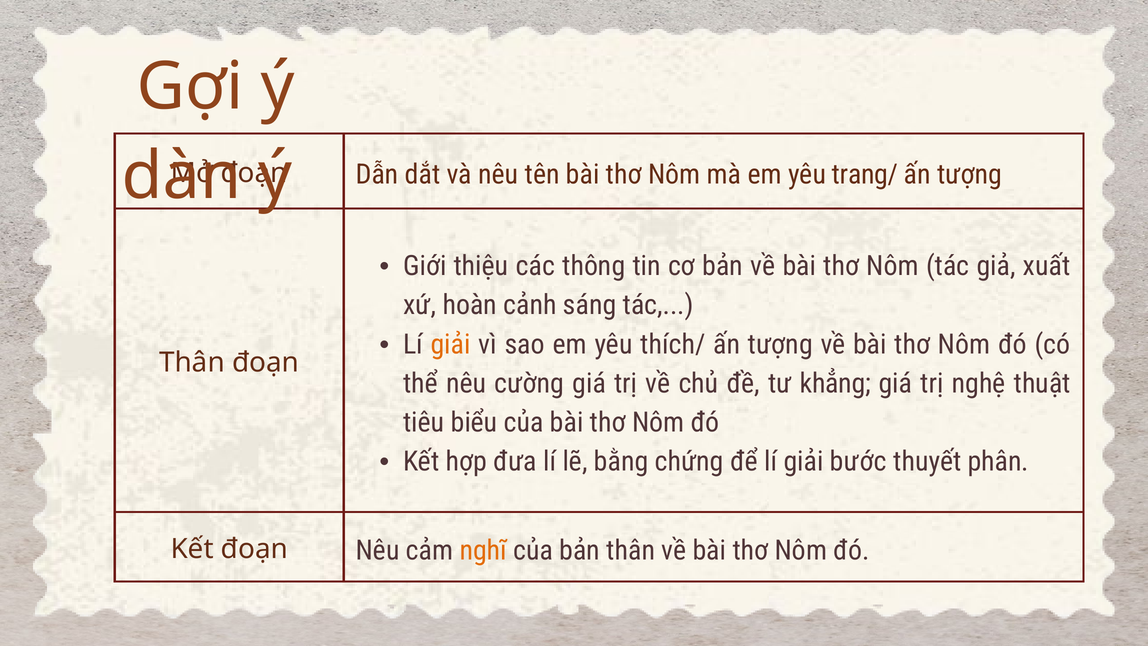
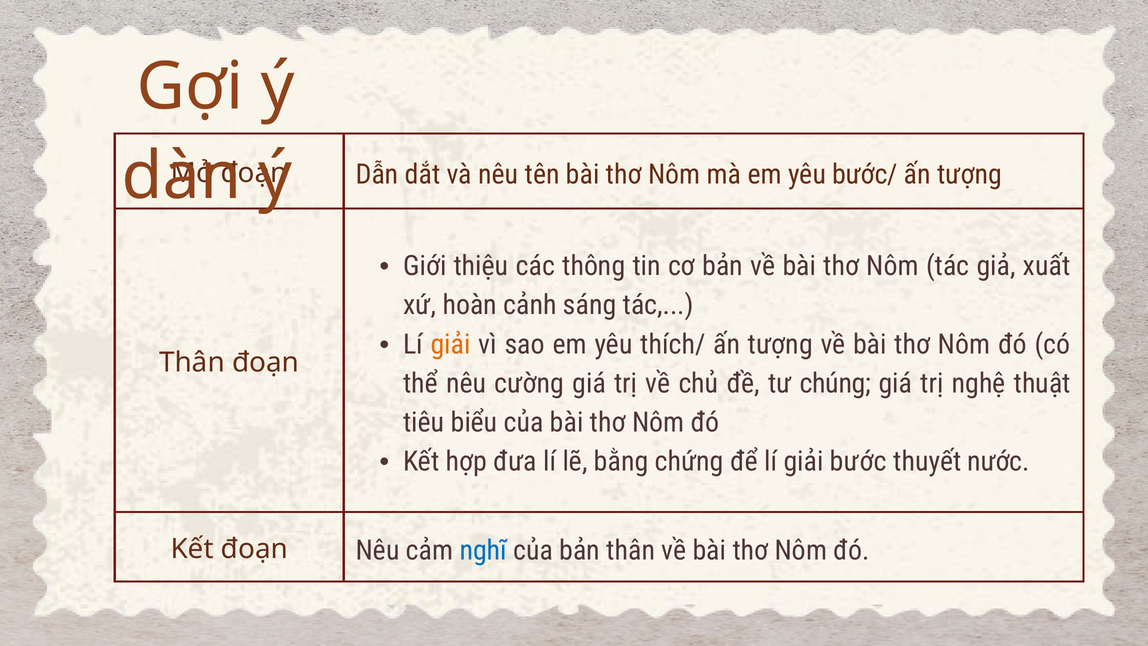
trang/: trang/ -> bước/
khẳng: khẳng -> chúng
phân: phân -> nước
nghĩ colour: orange -> blue
